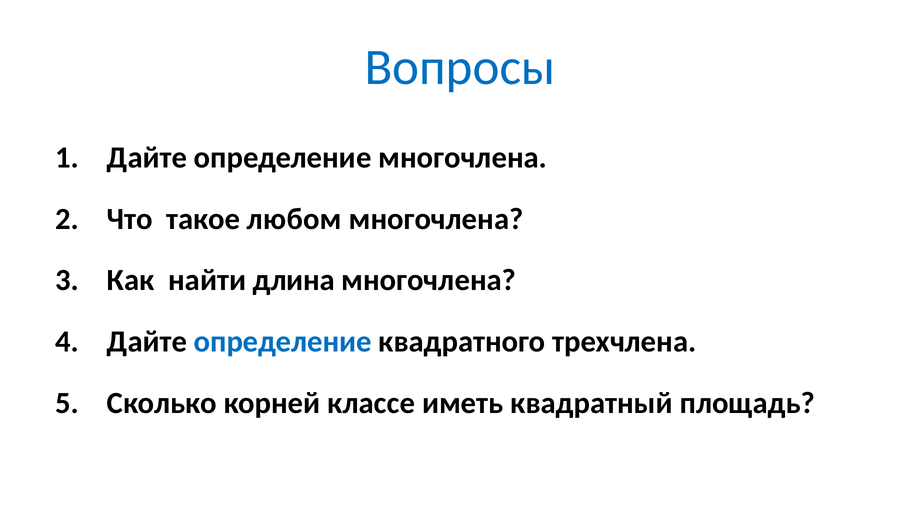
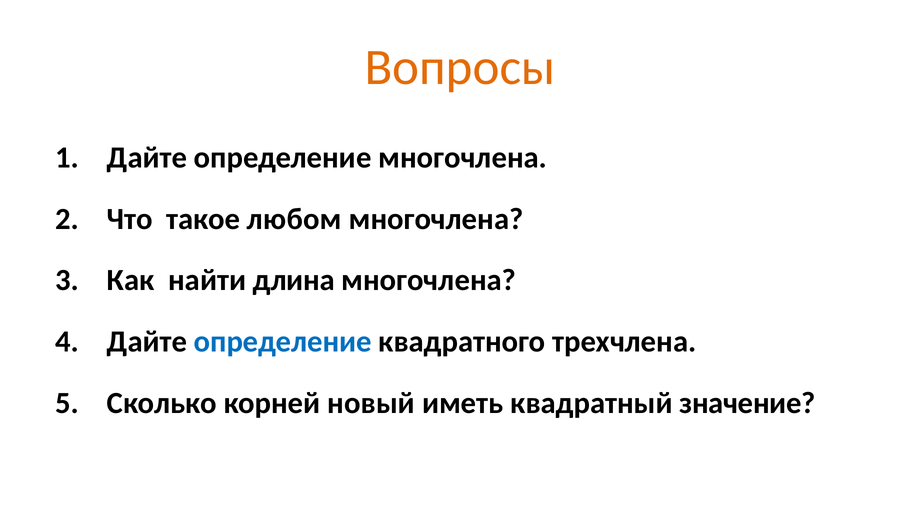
Вопросы colour: blue -> orange
классе: классе -> новый
площадь: площадь -> значение
